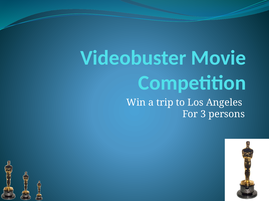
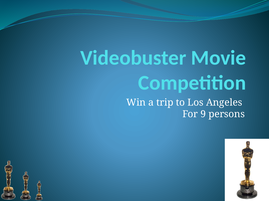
3: 3 -> 9
